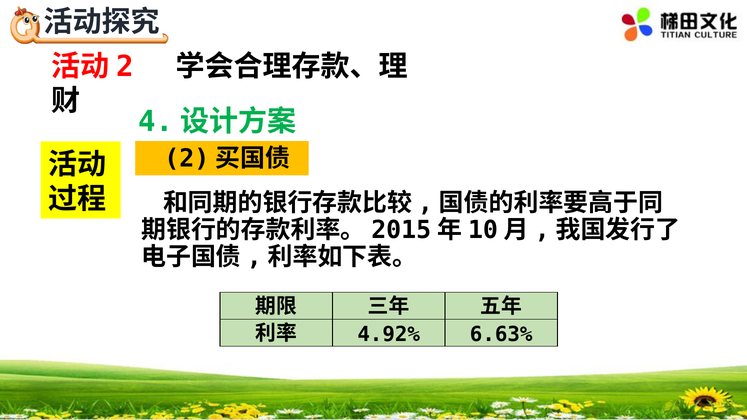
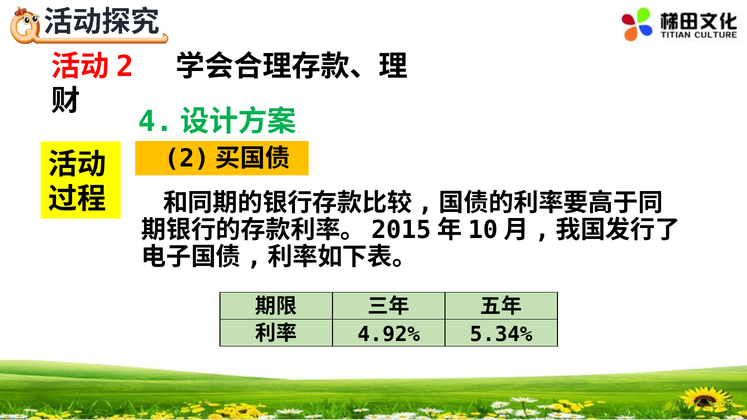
6.63%: 6.63% -> 5.34%
